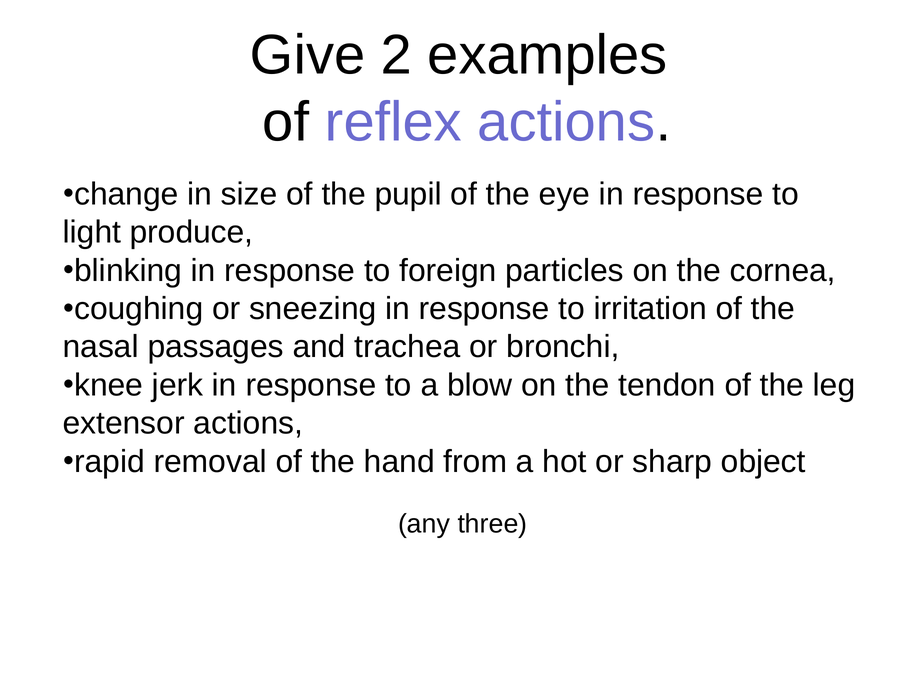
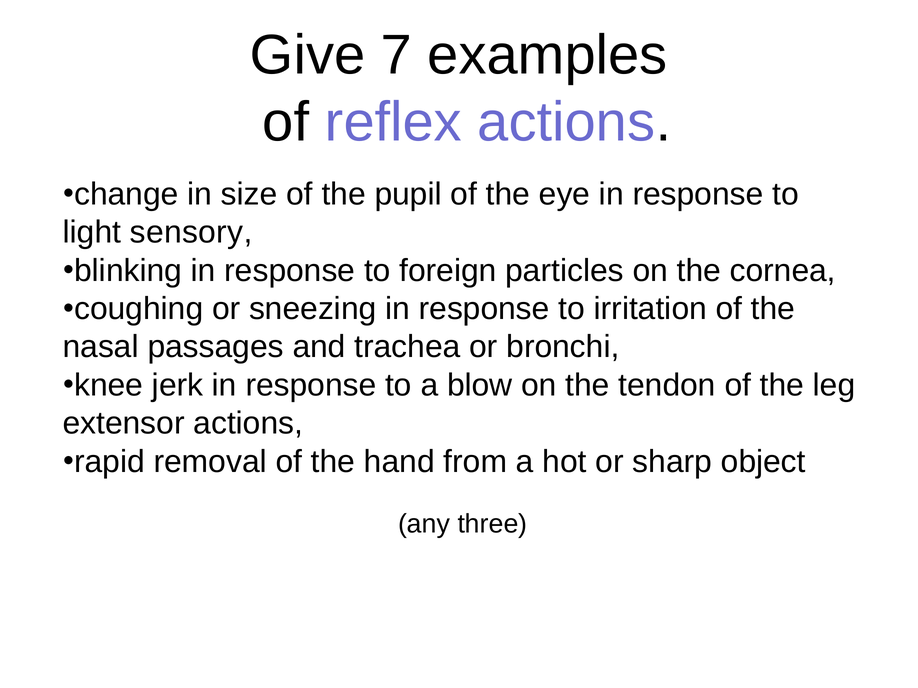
2: 2 -> 7
produce: produce -> sensory
